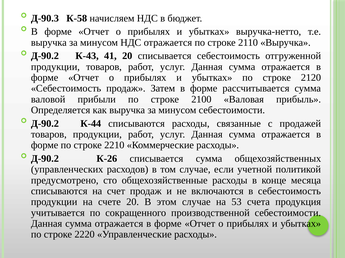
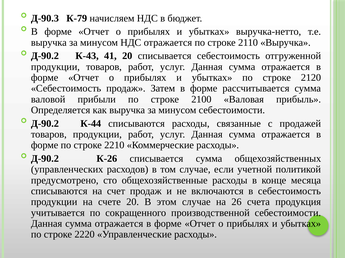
К-58: К-58 -> К-79
53: 53 -> 26
